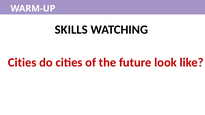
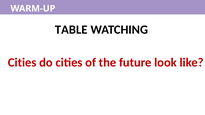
SKILLS: SKILLS -> TABLE
